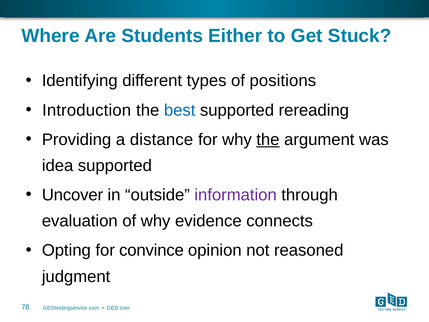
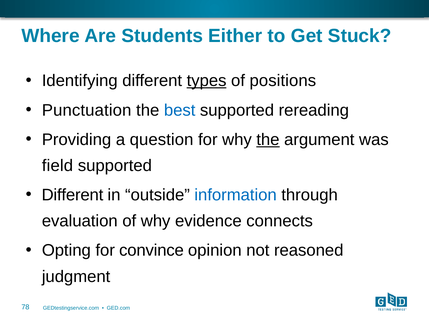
types underline: none -> present
Introduction: Introduction -> Punctuation
distance: distance -> question
idea: idea -> field
Uncover at (72, 195): Uncover -> Different
information colour: purple -> blue
